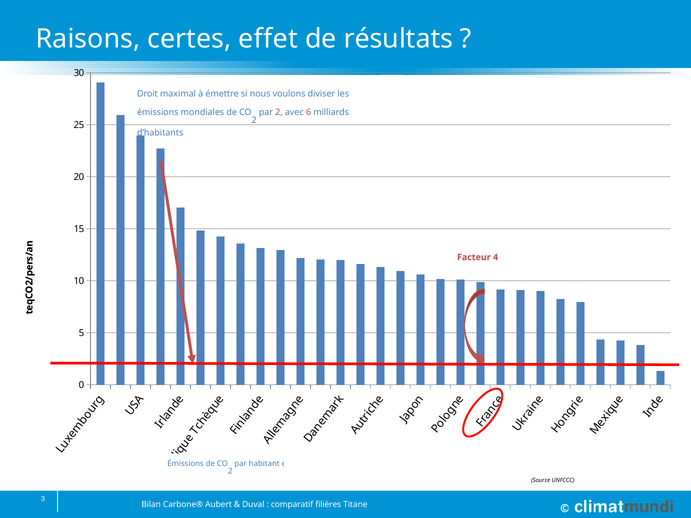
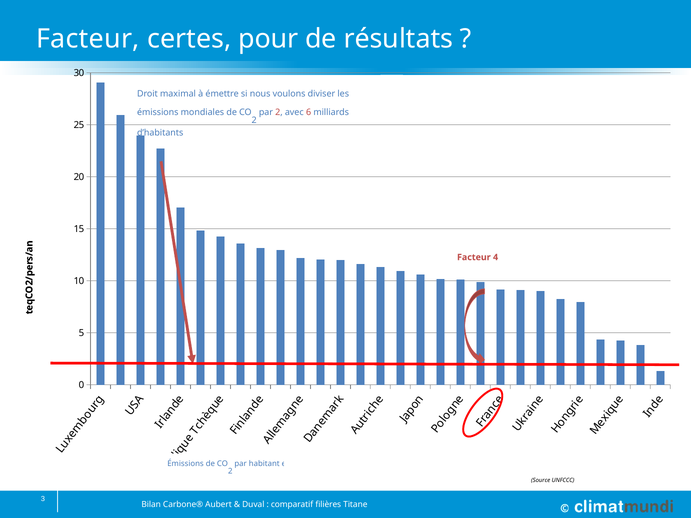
Raisons at (88, 39): Raisons -> Facteur
effet: effet -> pour
